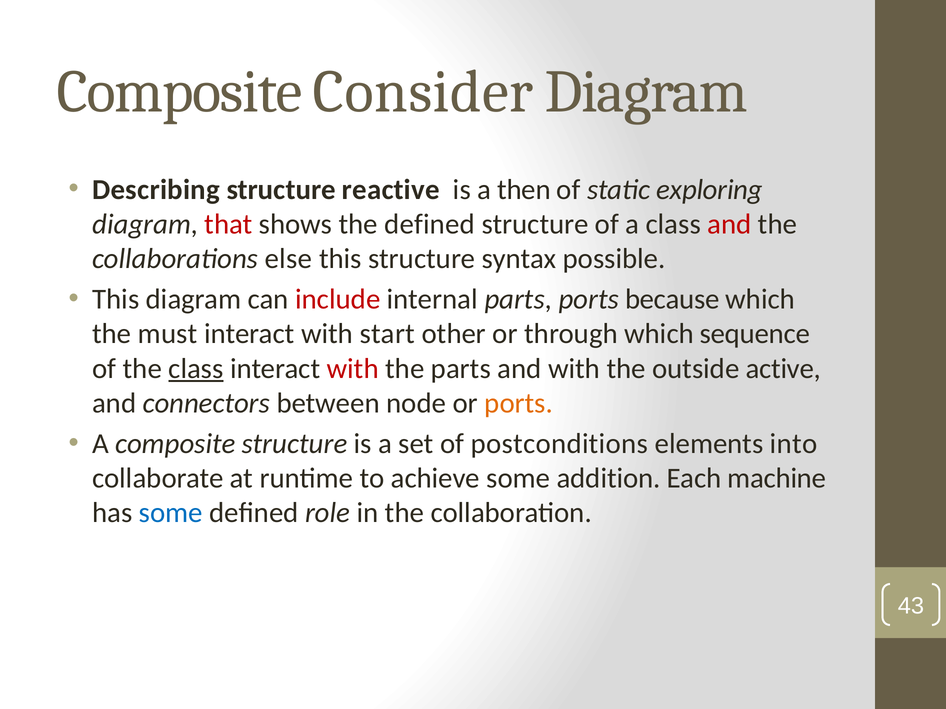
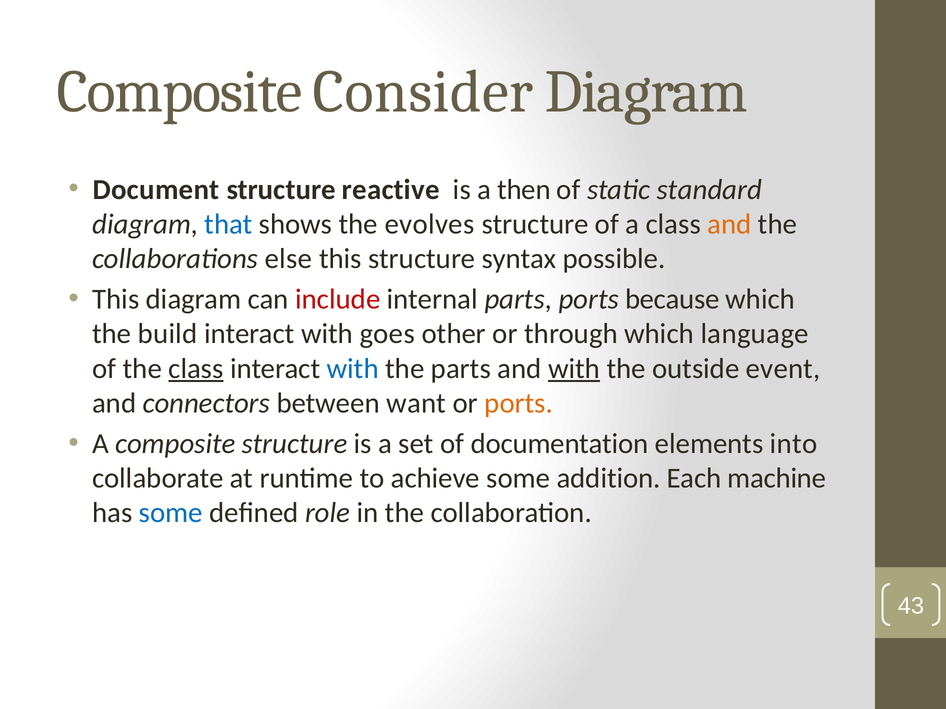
Describing: Describing -> Document
exploring: exploring -> standard
that colour: red -> blue
the defined: defined -> evolves
and at (729, 224) colour: red -> orange
must: must -> build
start: start -> goes
sequence: sequence -> language
with at (353, 369) colour: red -> blue
with at (574, 369) underline: none -> present
active: active -> event
node: node -> want
postconditions: postconditions -> documentation
